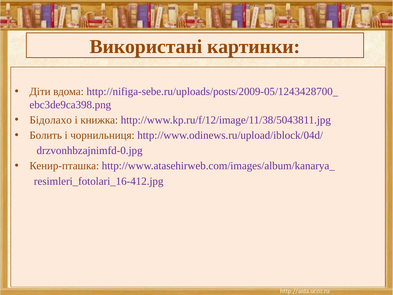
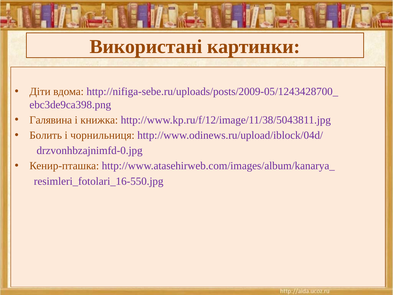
Бідолахо: Бідолахо -> Галявина
resimleri_fotolari_16-412.jpg: resimleri_fotolari_16-412.jpg -> resimleri_fotolari_16-550.jpg
